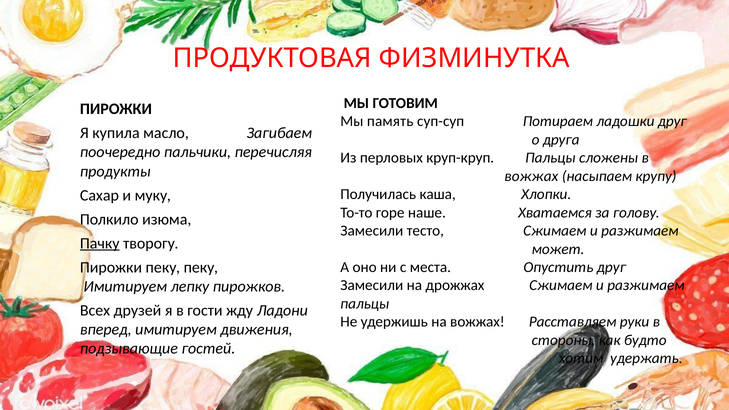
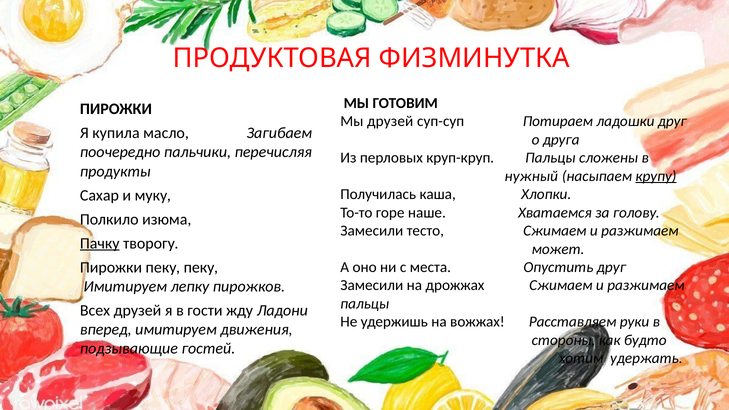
Мы память: память -> друзей
вожжах at (531, 176): вожжах -> нужный
крупу underline: none -> present
